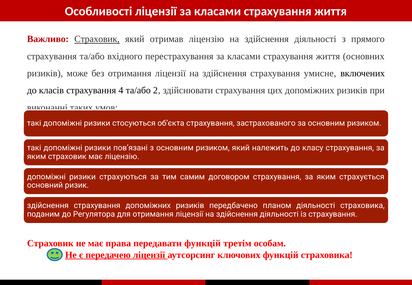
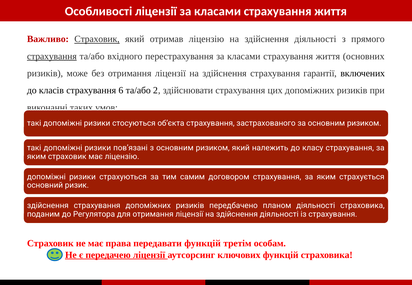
страхування at (52, 56) underline: none -> present
умисне: умисне -> гарантії
4: 4 -> 6
